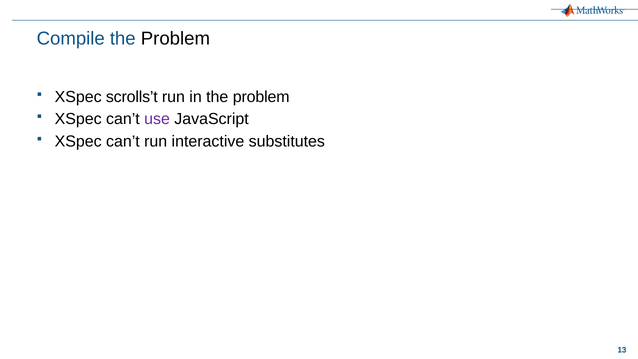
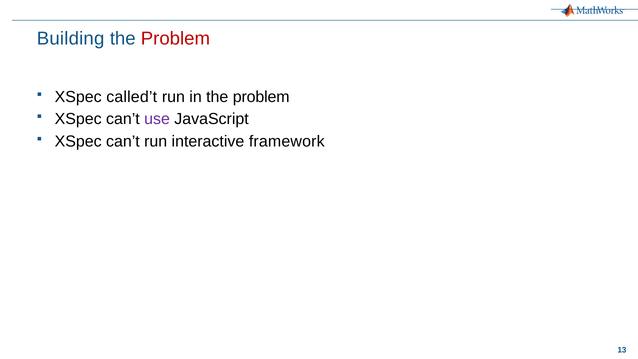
Compile: Compile -> Building
Problem at (175, 39) colour: black -> red
scrolls’t: scrolls’t -> called’t
substitutes: substitutes -> framework
